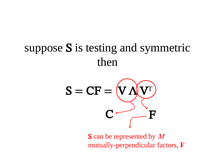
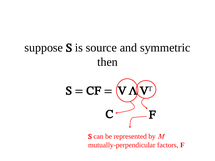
testing: testing -> source
